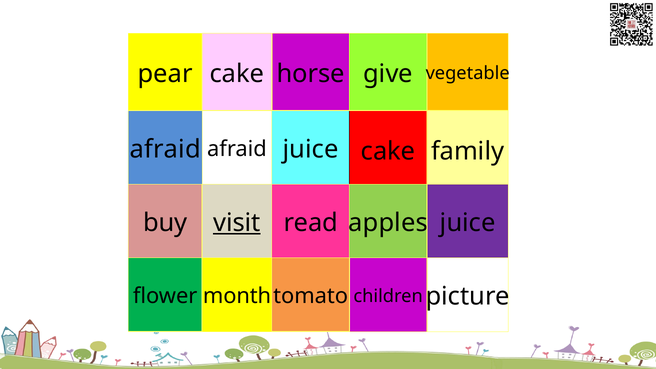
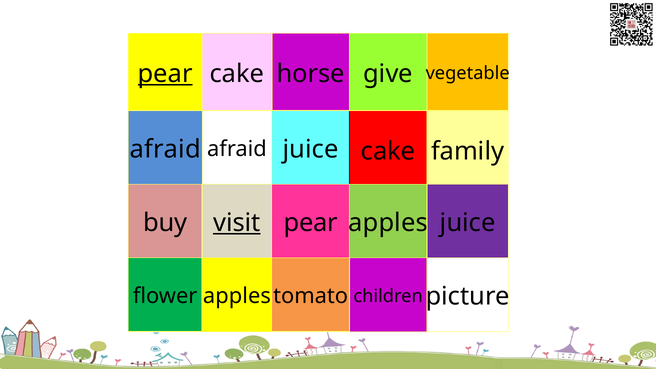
pear at (165, 74) underline: none -> present
read at (311, 223): read -> pear
month at (237, 297): month -> apples
